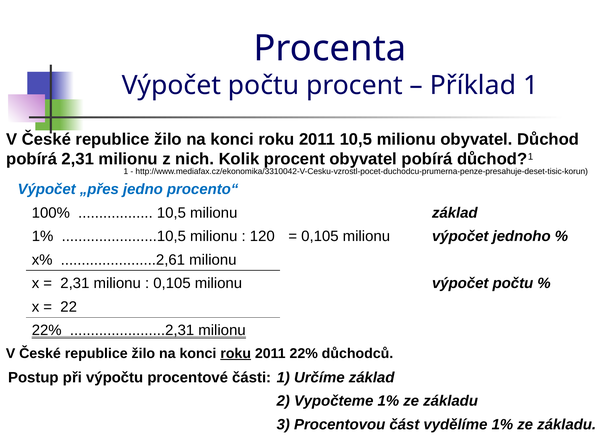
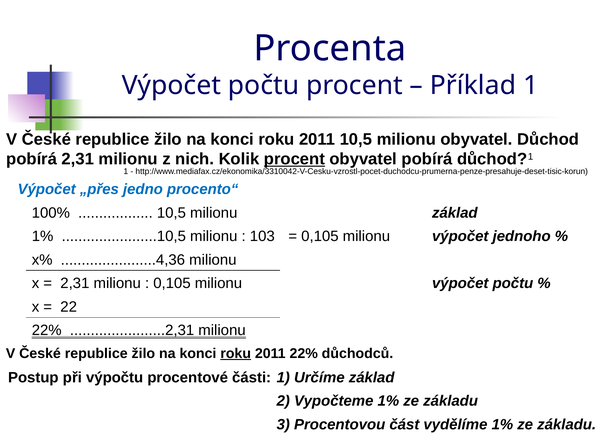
procent at (294, 159) underline: none -> present
120: 120 -> 103
.......................2,61: .......................2,61 -> .......................4,36
